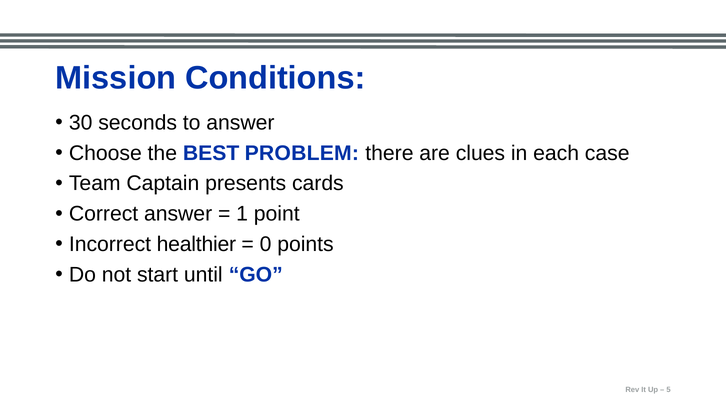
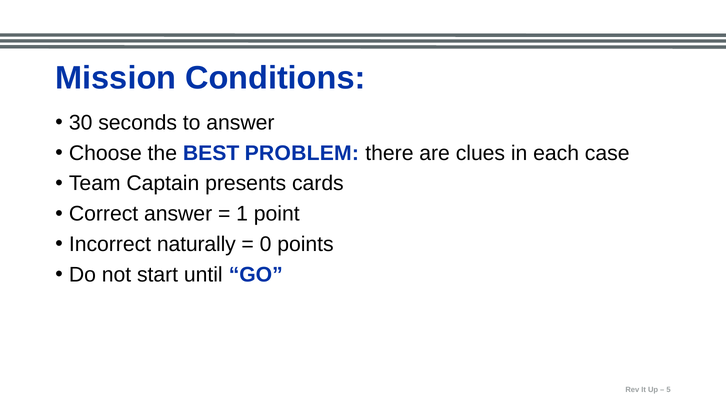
healthier: healthier -> naturally
